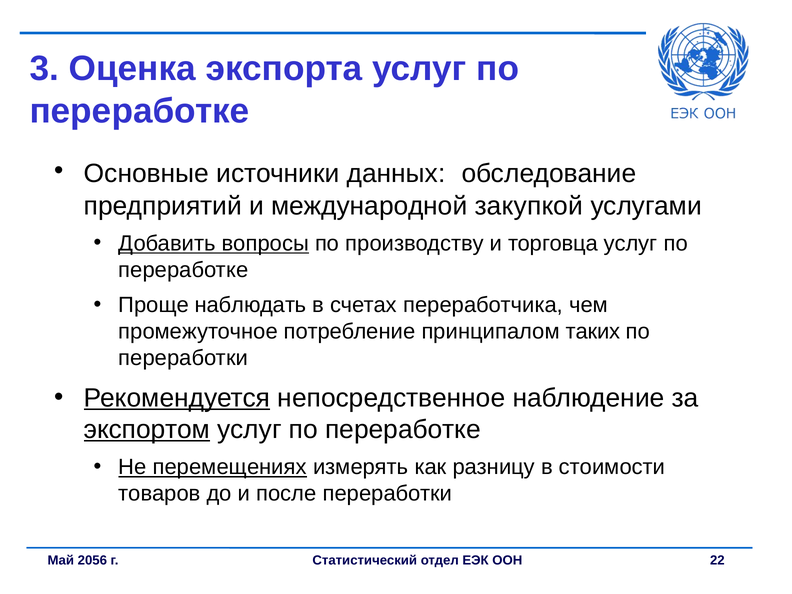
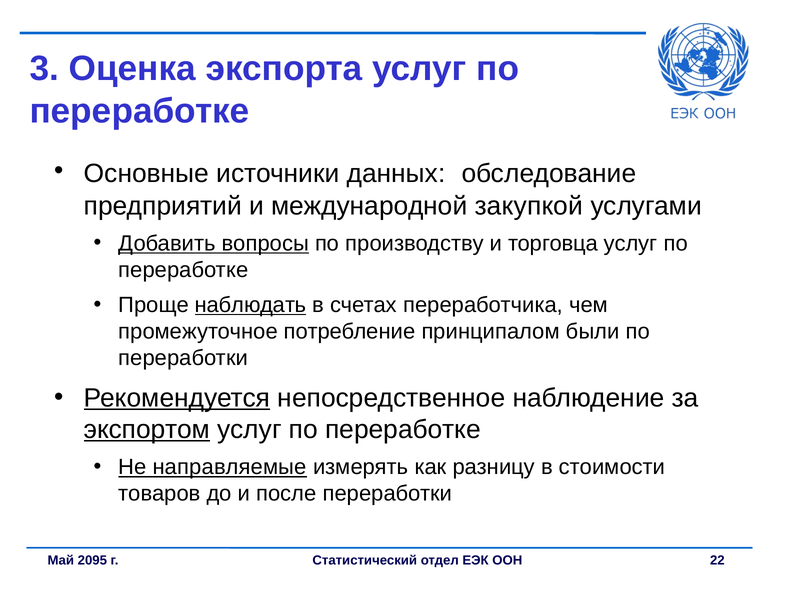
наблюдать underline: none -> present
таких: таких -> были
перемещениях: перемещениях -> направляемые
2056: 2056 -> 2095
